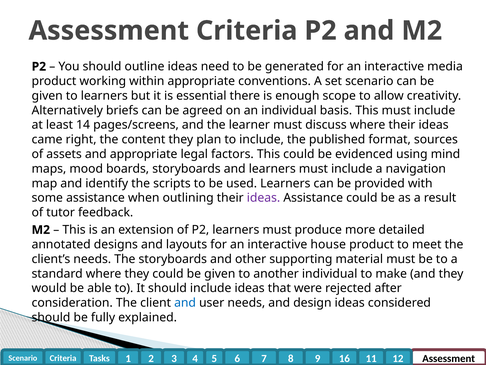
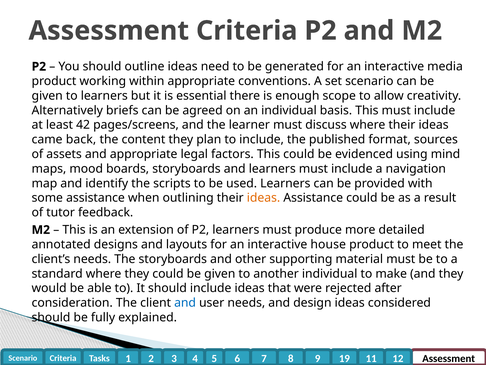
14: 14 -> 42
right: right -> back
ideas at (263, 198) colour: purple -> orange
16: 16 -> 19
